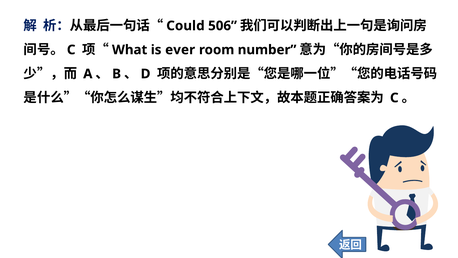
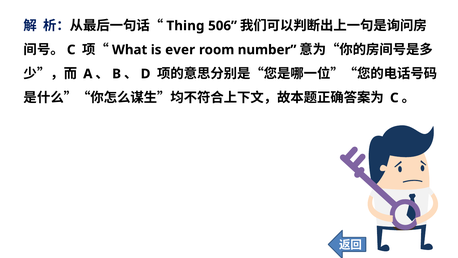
Could: Could -> Thing
